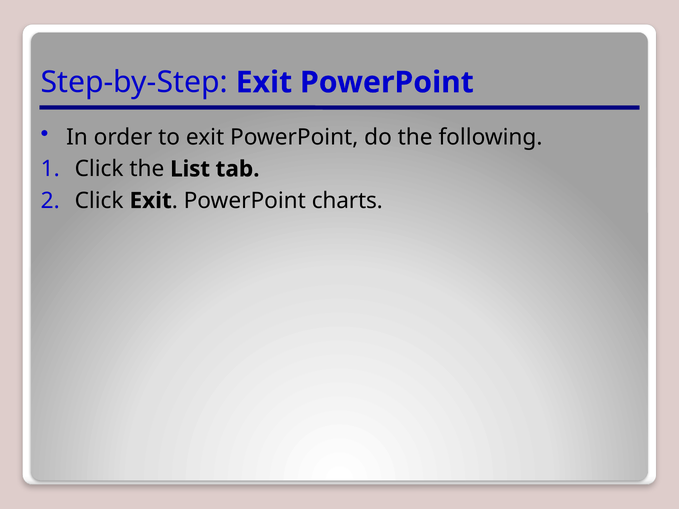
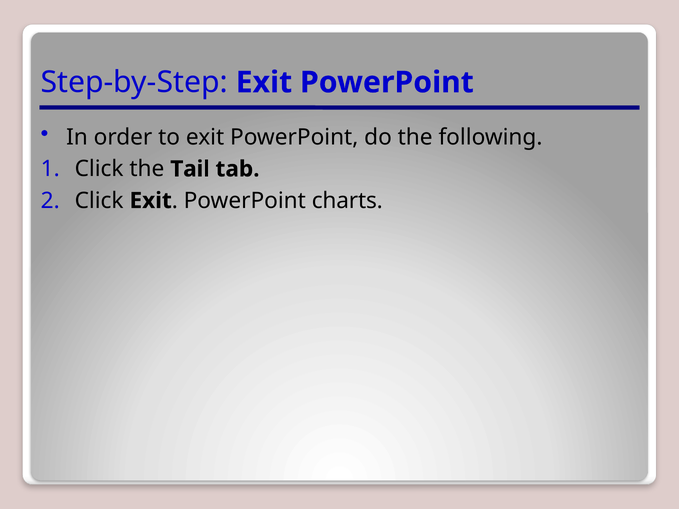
List: List -> Tail
